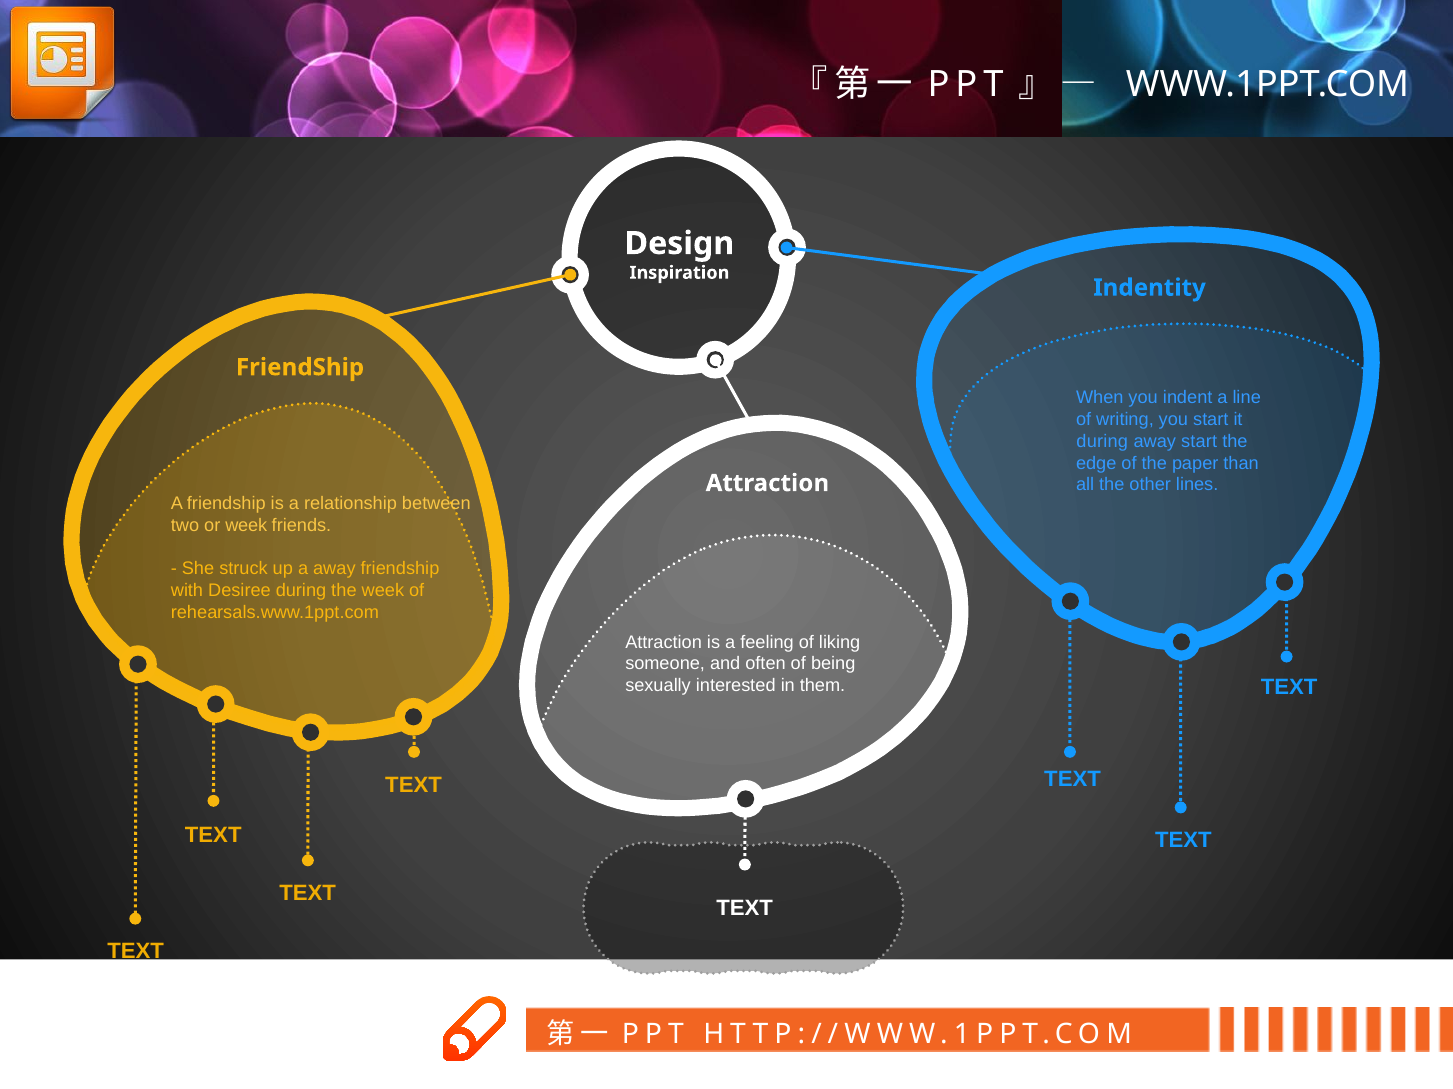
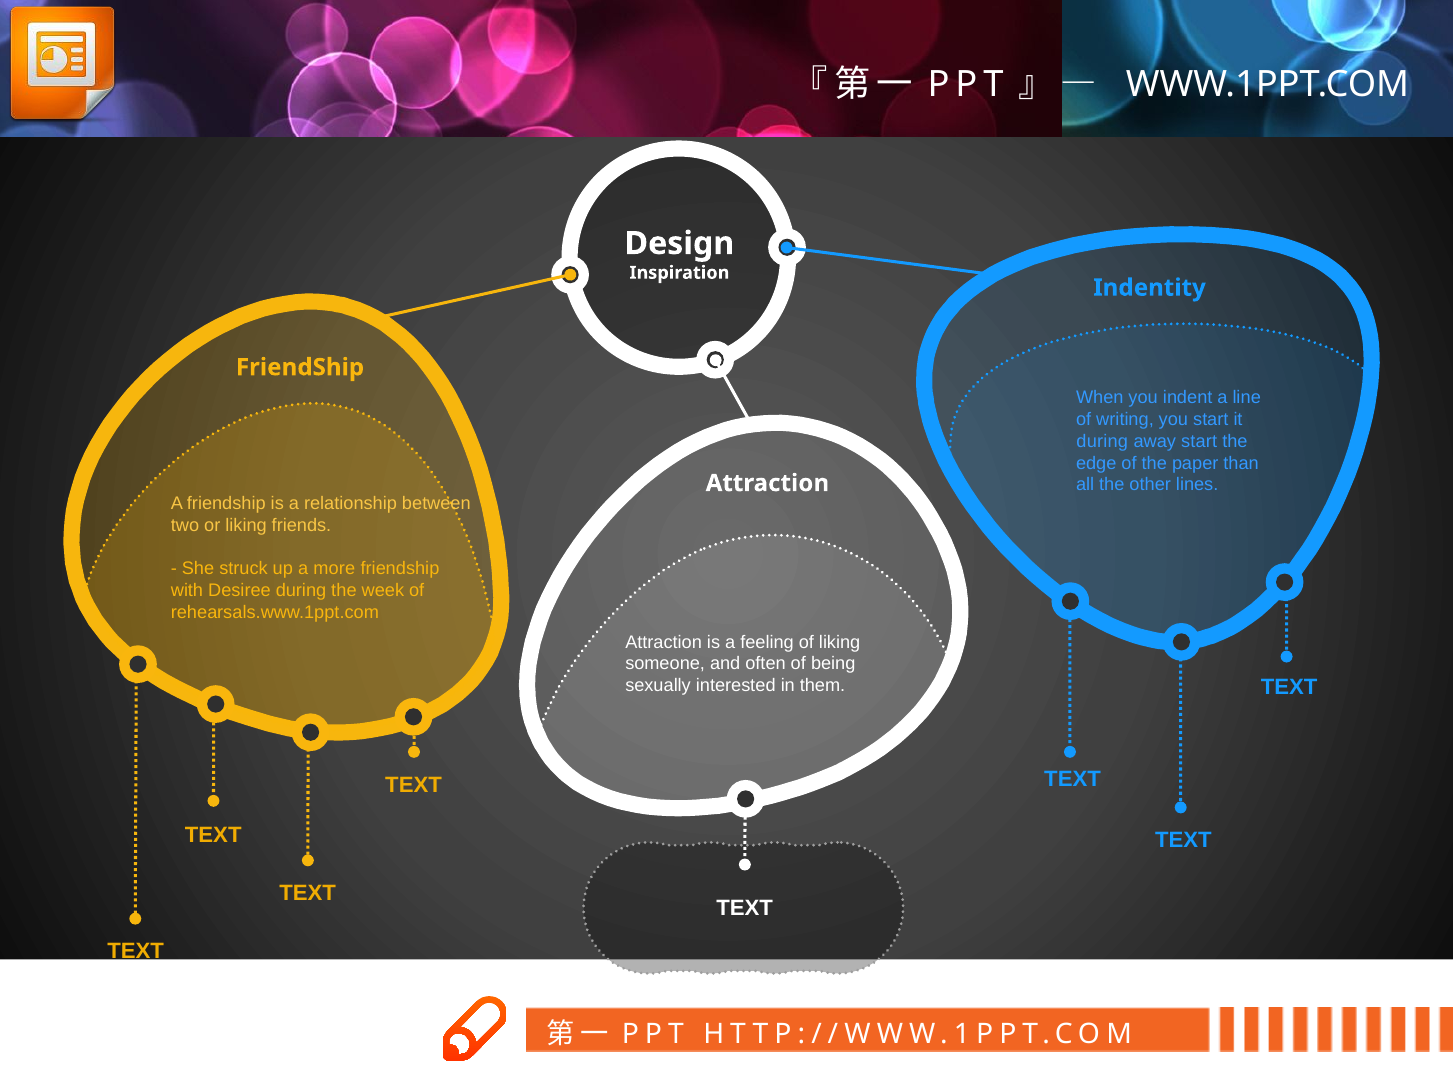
or week: week -> liking
a away: away -> more
